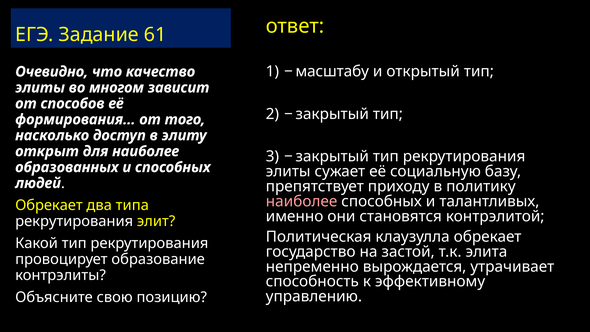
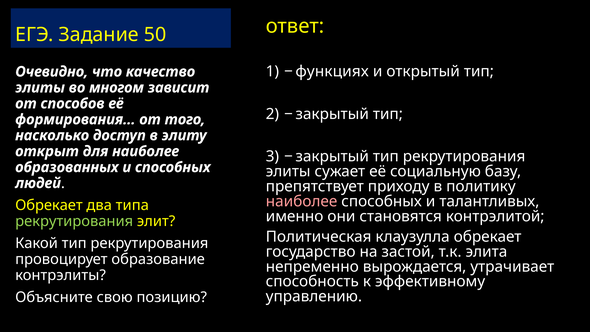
61: 61 -> 50
масштабу: масштабу -> функциях
рекрутирования at (74, 221) colour: white -> light green
